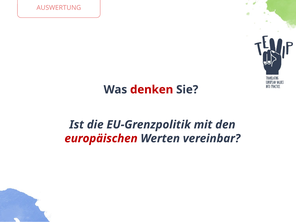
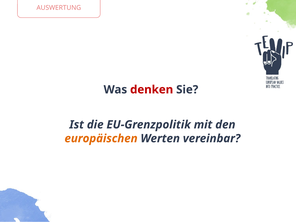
europäischen colour: red -> orange
